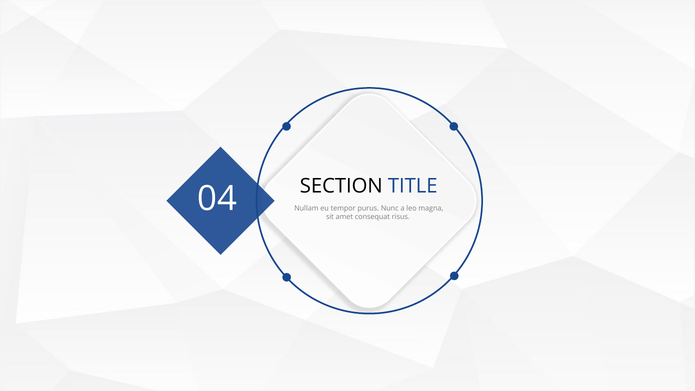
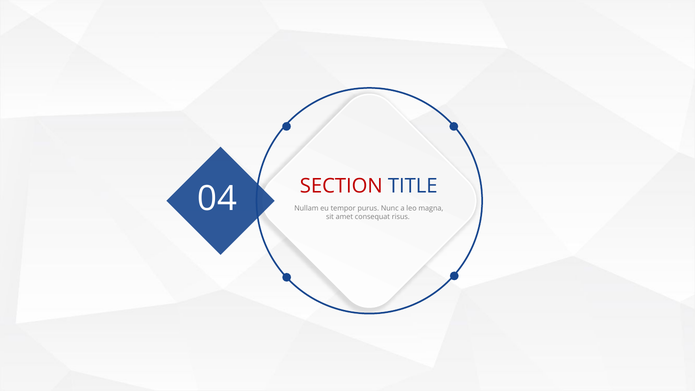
SECTION colour: black -> red
